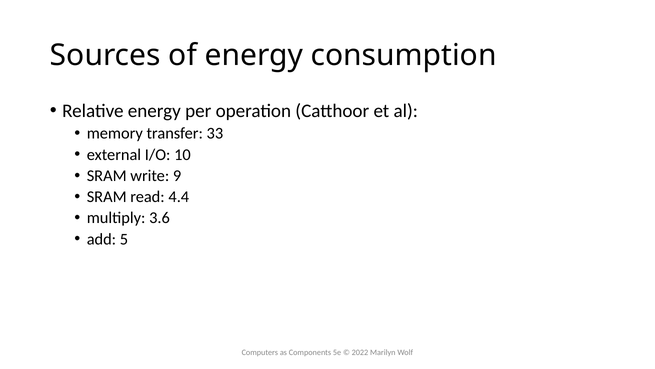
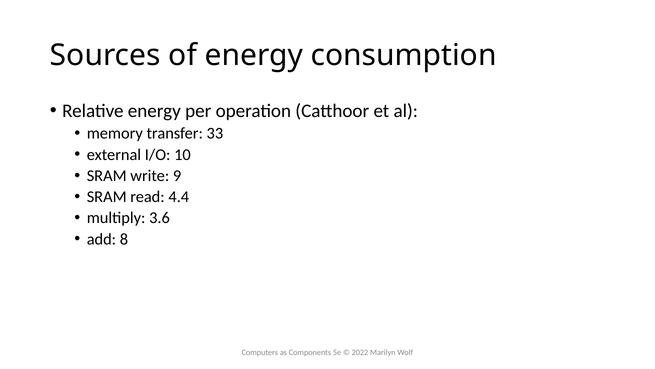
5: 5 -> 8
